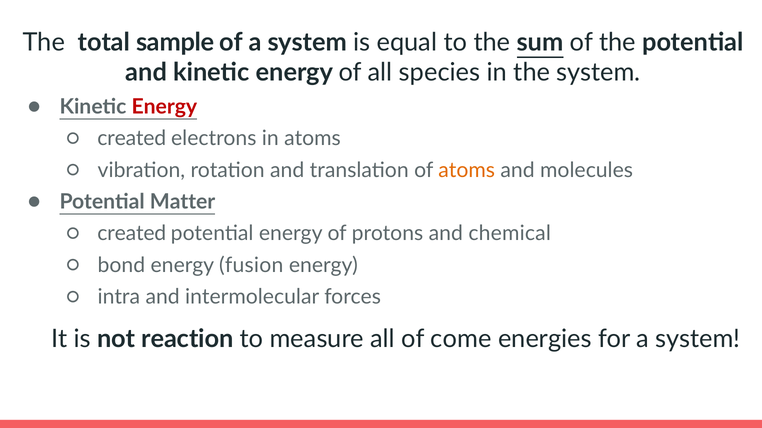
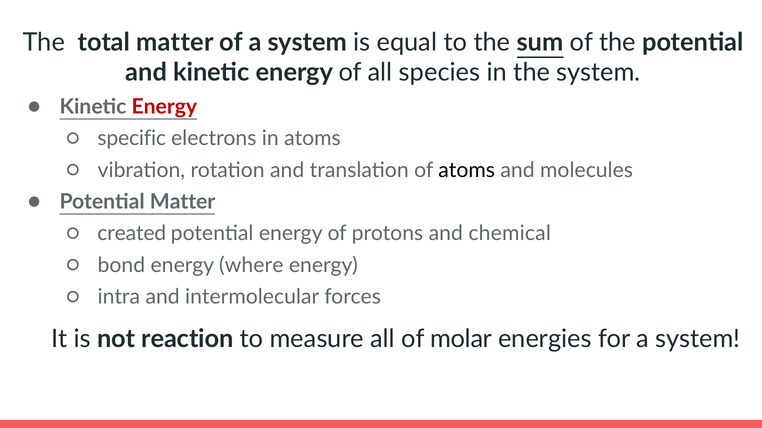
total sample: sample -> matter
created at (132, 139): created -> specific
atoms at (467, 170) colour: orange -> black
fusion: fusion -> where
come: come -> molar
